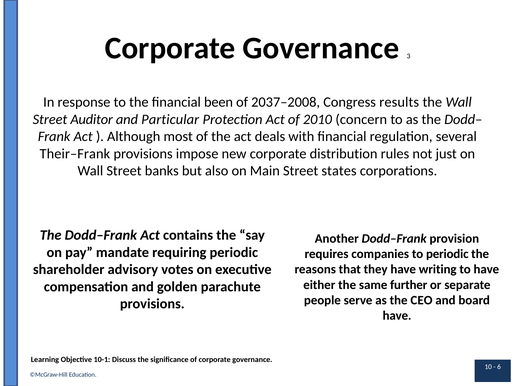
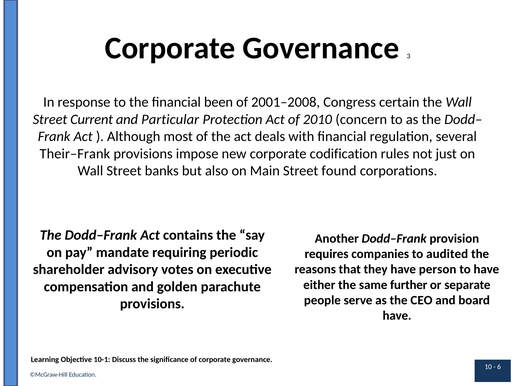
2037–2008: 2037–2008 -> 2001–2008
results: results -> certain
Auditor: Auditor -> Current
distribution: distribution -> codification
states: states -> found
to periodic: periodic -> audited
writing: writing -> person
